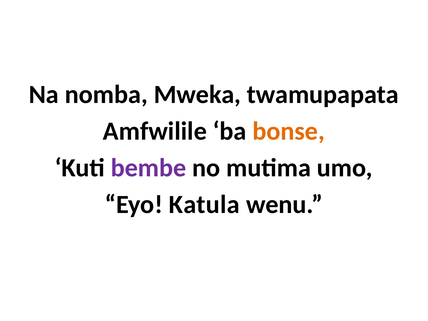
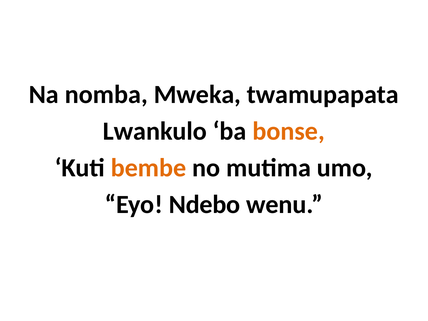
Amfwilile: Amfwilile -> Lwankulo
bembe colour: purple -> orange
Katula: Katula -> Ndebo
